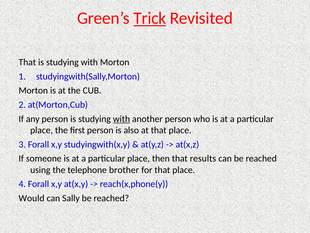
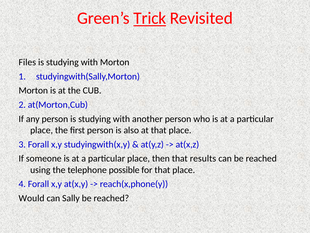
That at (27, 62): That -> Files
with at (121, 119) underline: present -> none
brother: brother -> possible
